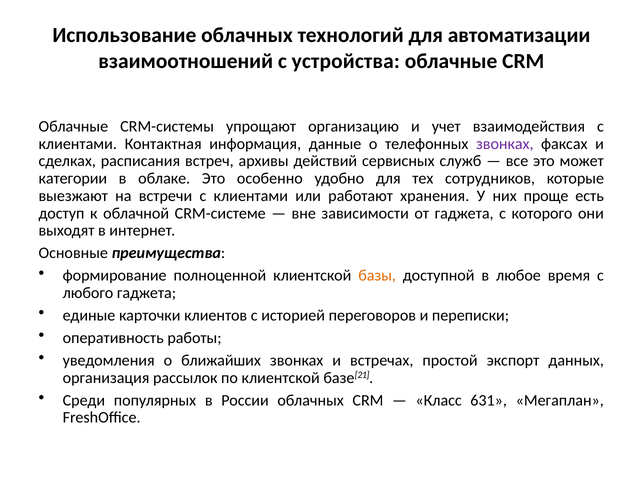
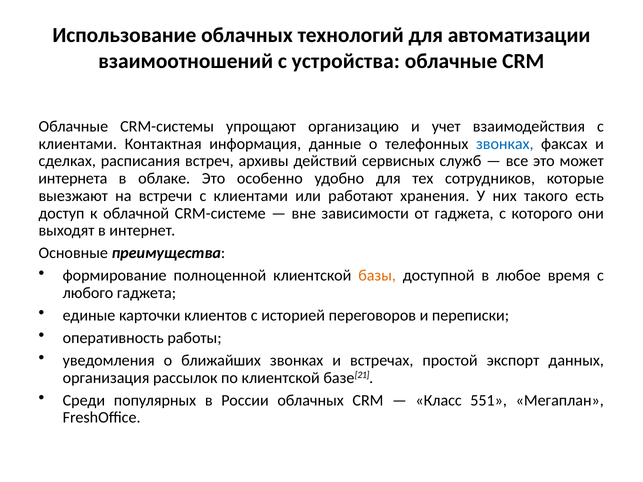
звонках at (505, 144) colour: purple -> blue
категории: категории -> интернета
проще: проще -> такого
631: 631 -> 551
